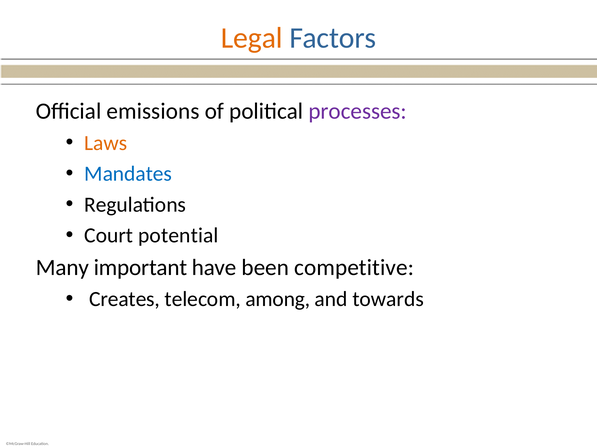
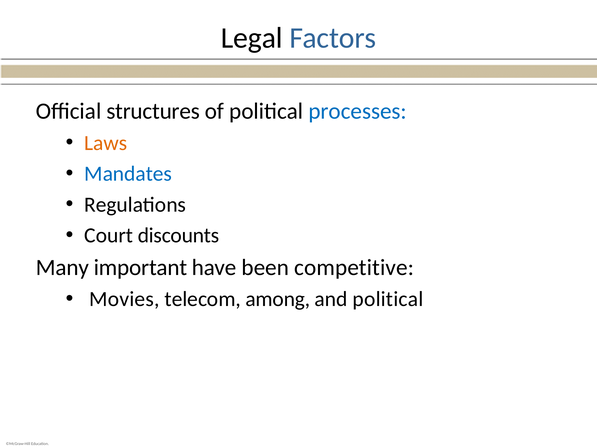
Legal colour: orange -> black
emissions: emissions -> structures
processes colour: purple -> blue
potential: potential -> discounts
Creates: Creates -> Movies
and towards: towards -> political
